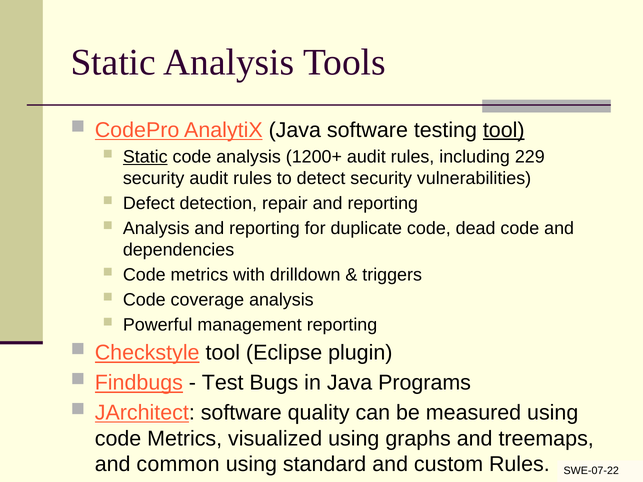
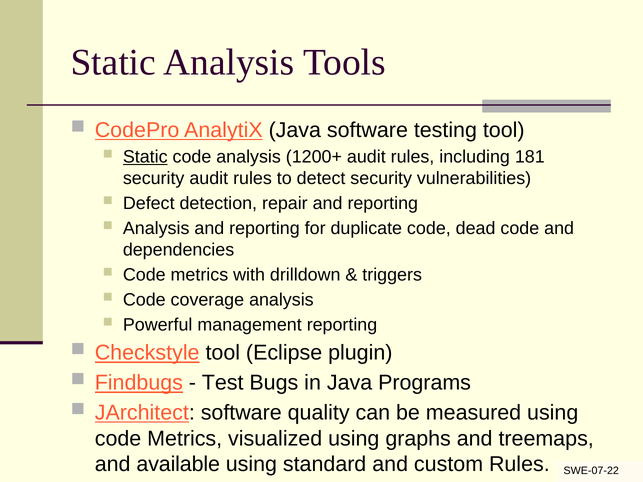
tool at (504, 130) underline: present -> none
229: 229 -> 181
common: common -> available
